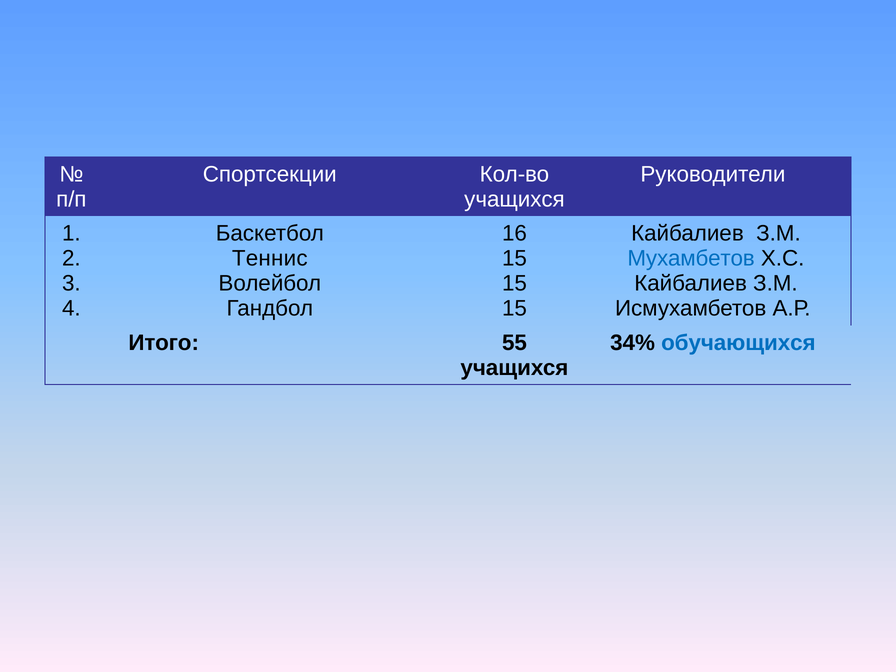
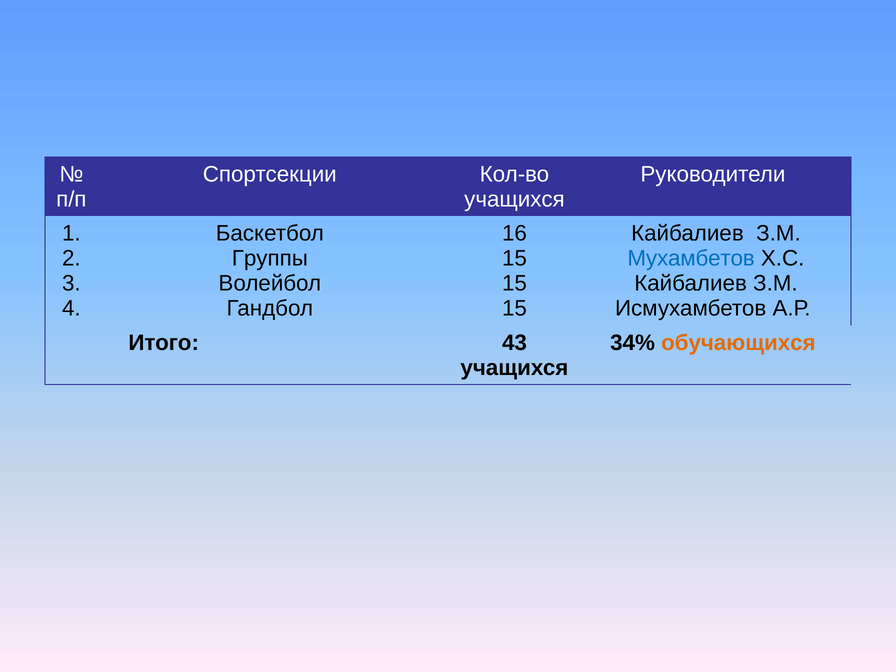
Теннис: Теннис -> Группы
55: 55 -> 43
обучающихся colour: blue -> orange
